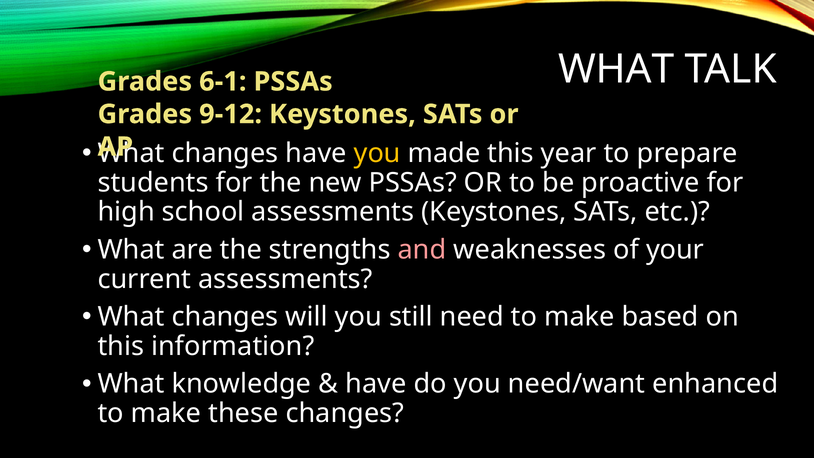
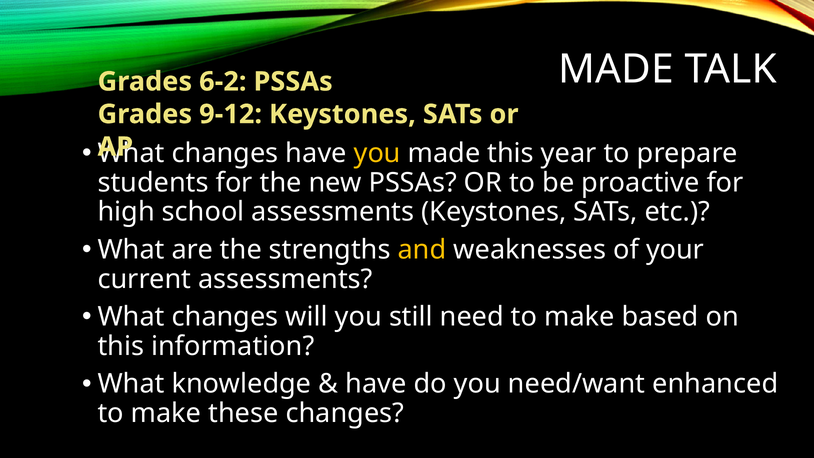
WHAT at (616, 69): WHAT -> MADE
6-1: 6-1 -> 6-2
and colour: pink -> yellow
